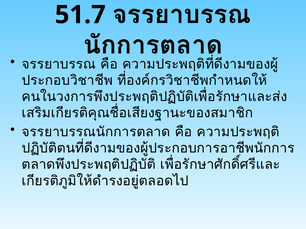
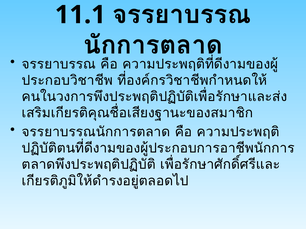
51.7: 51.7 -> 11.1
